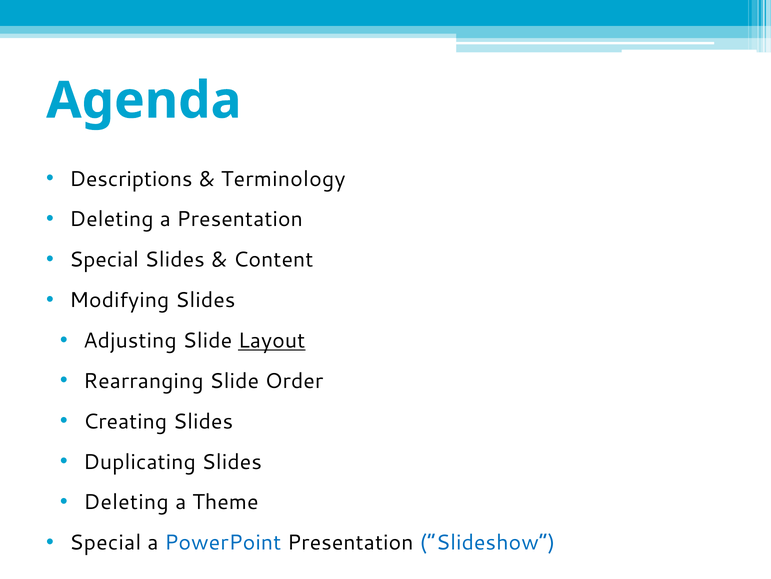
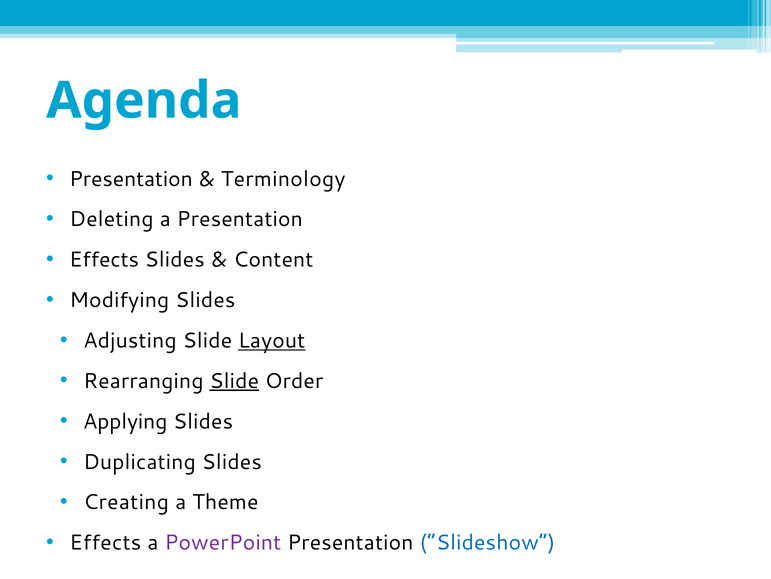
Descriptions at (131, 179): Descriptions -> Presentation
Special at (104, 260): Special -> Effects
Slide at (234, 381) underline: none -> present
Creating: Creating -> Applying
Deleting at (126, 502): Deleting -> Creating
Special at (105, 542): Special -> Effects
PowerPoint colour: blue -> purple
